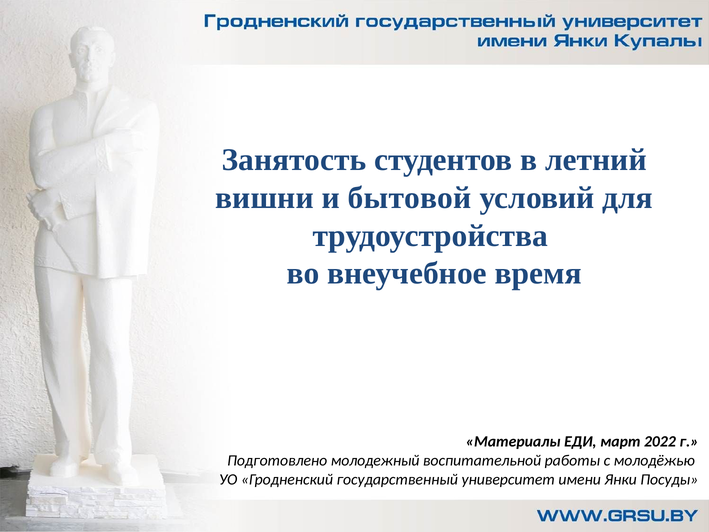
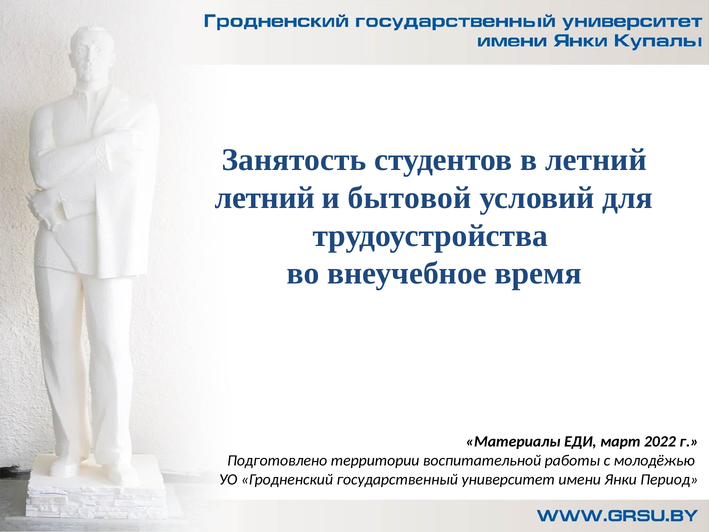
вишни at (265, 198): вишни -> летний
молодежный: молодежный -> территории
Посуды: Посуды -> Период
